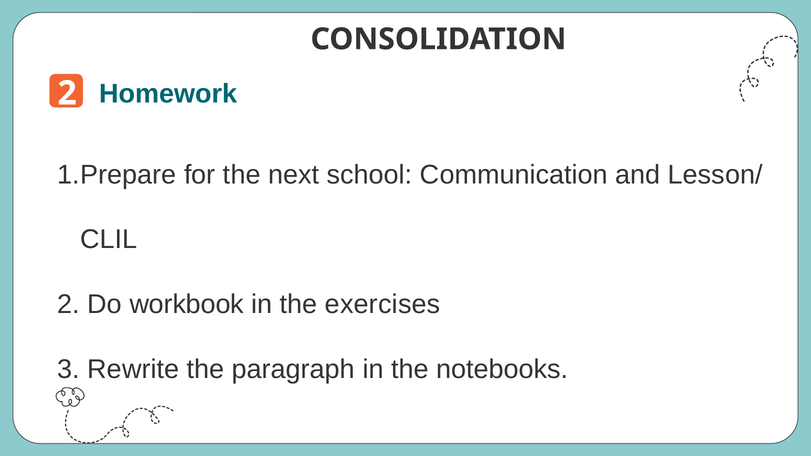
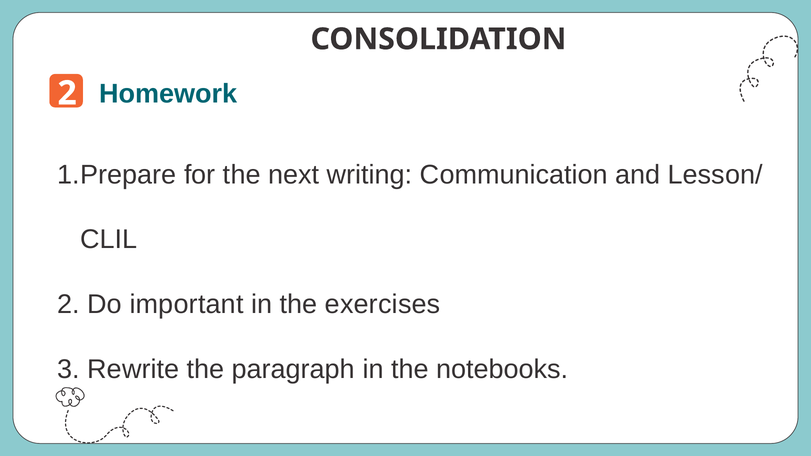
school: school -> writing
workbook: workbook -> important
